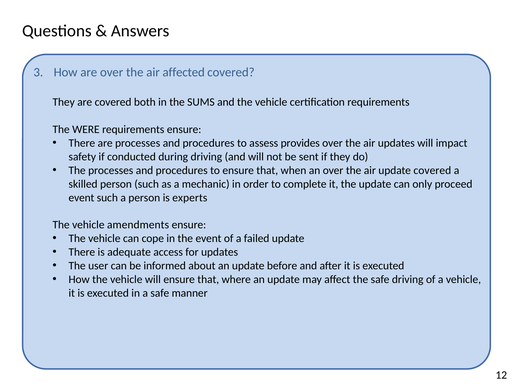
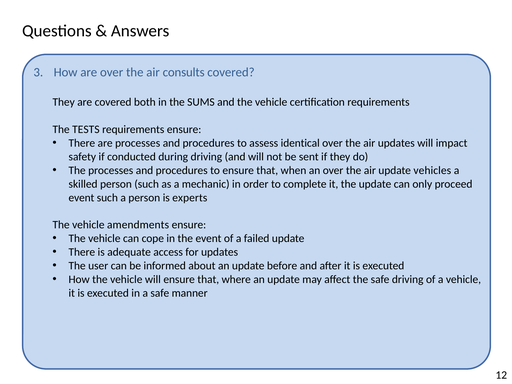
affected: affected -> consults
WERE: WERE -> TESTS
provides: provides -> identical
update covered: covered -> vehicles
